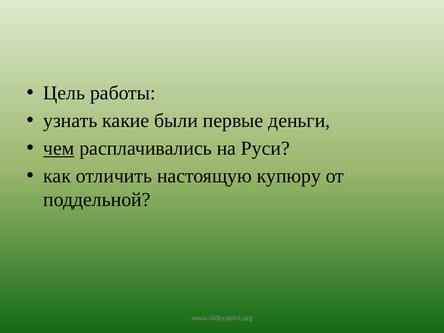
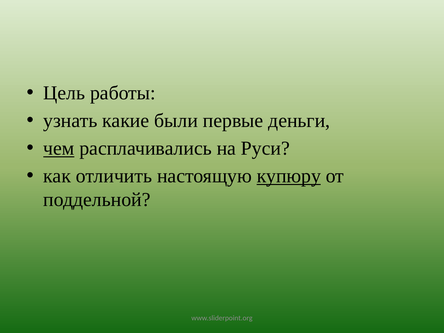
купюру underline: none -> present
